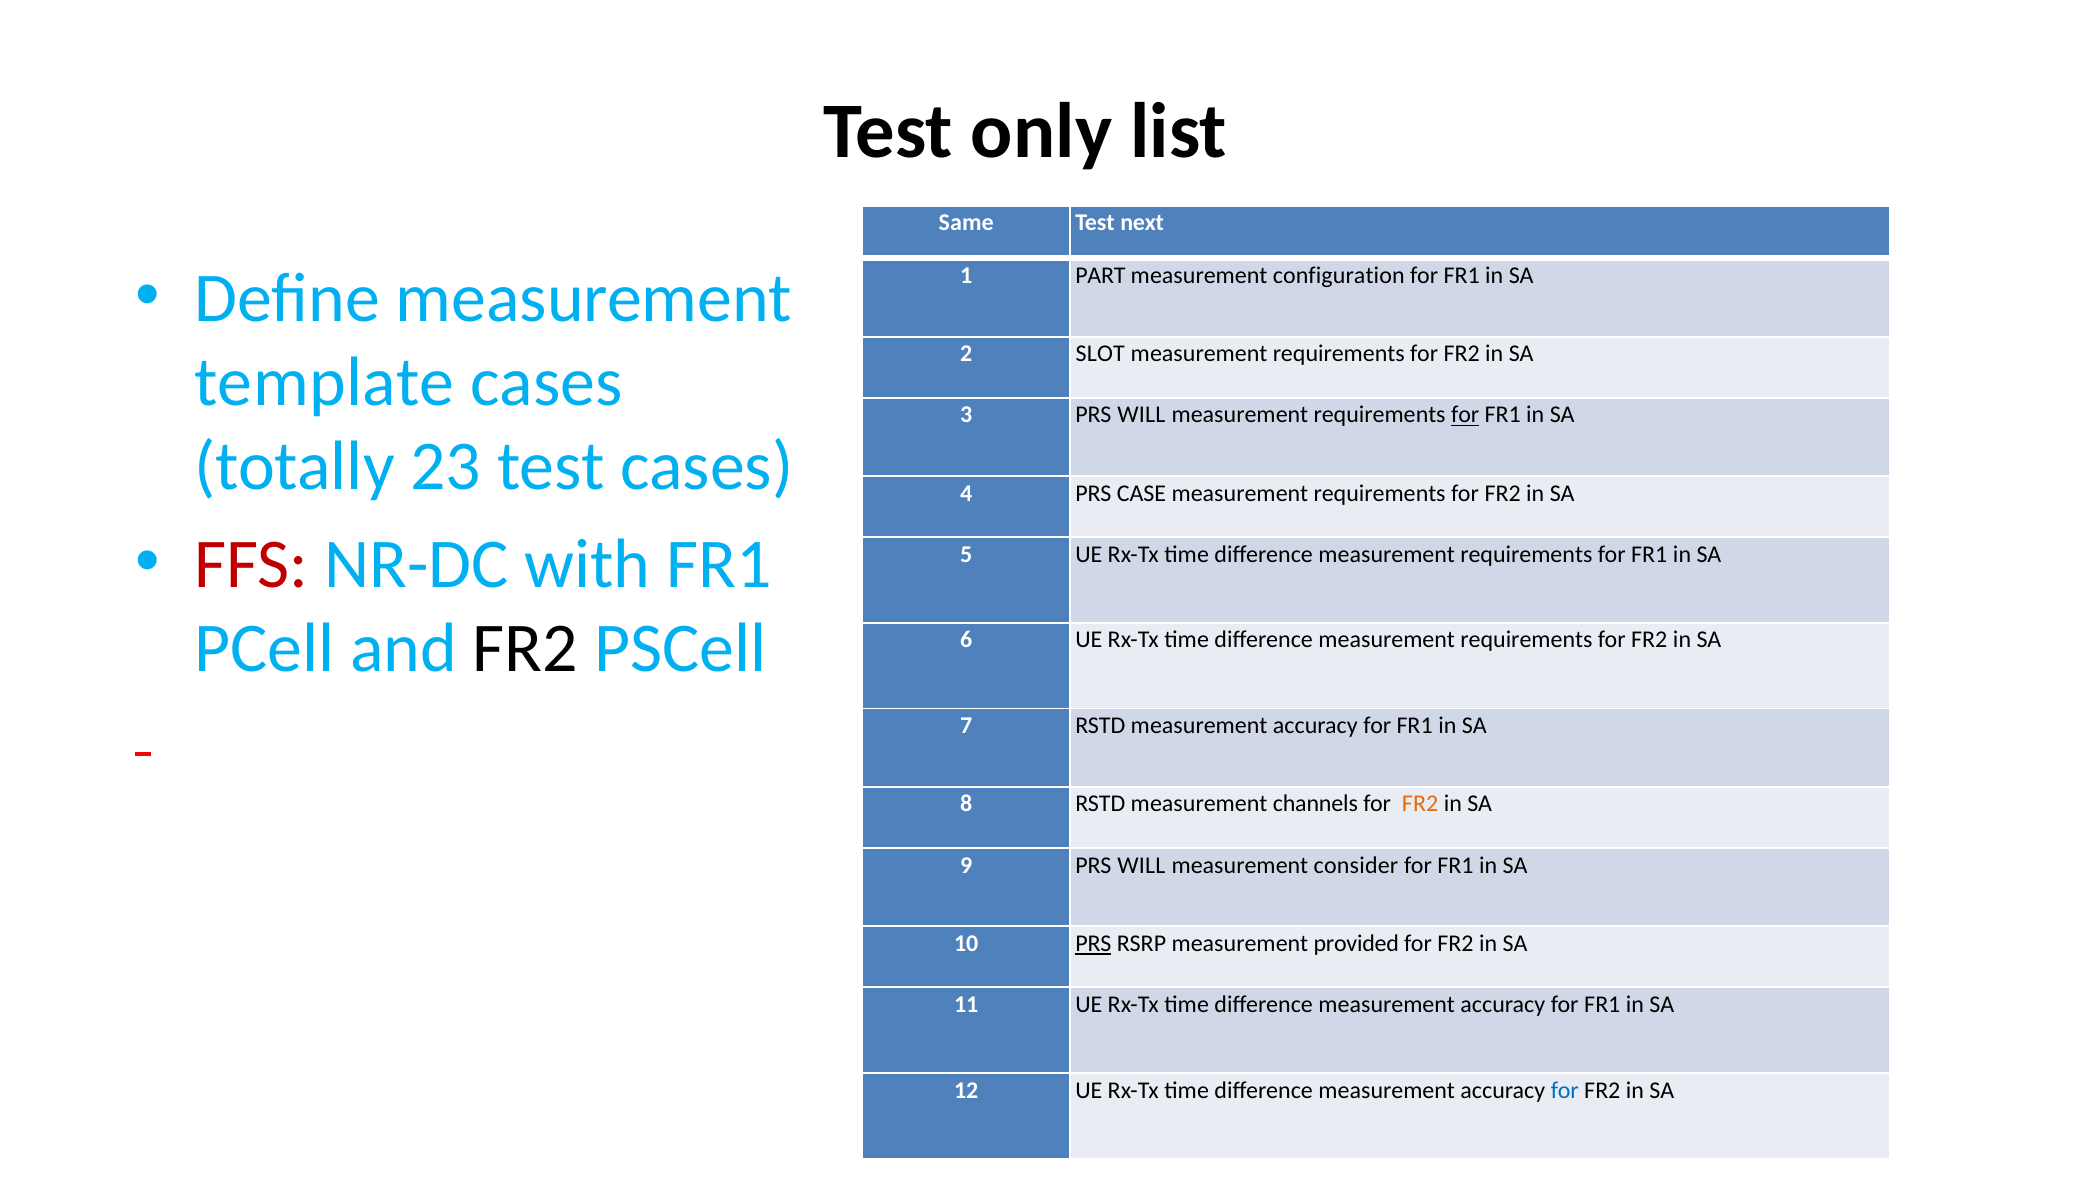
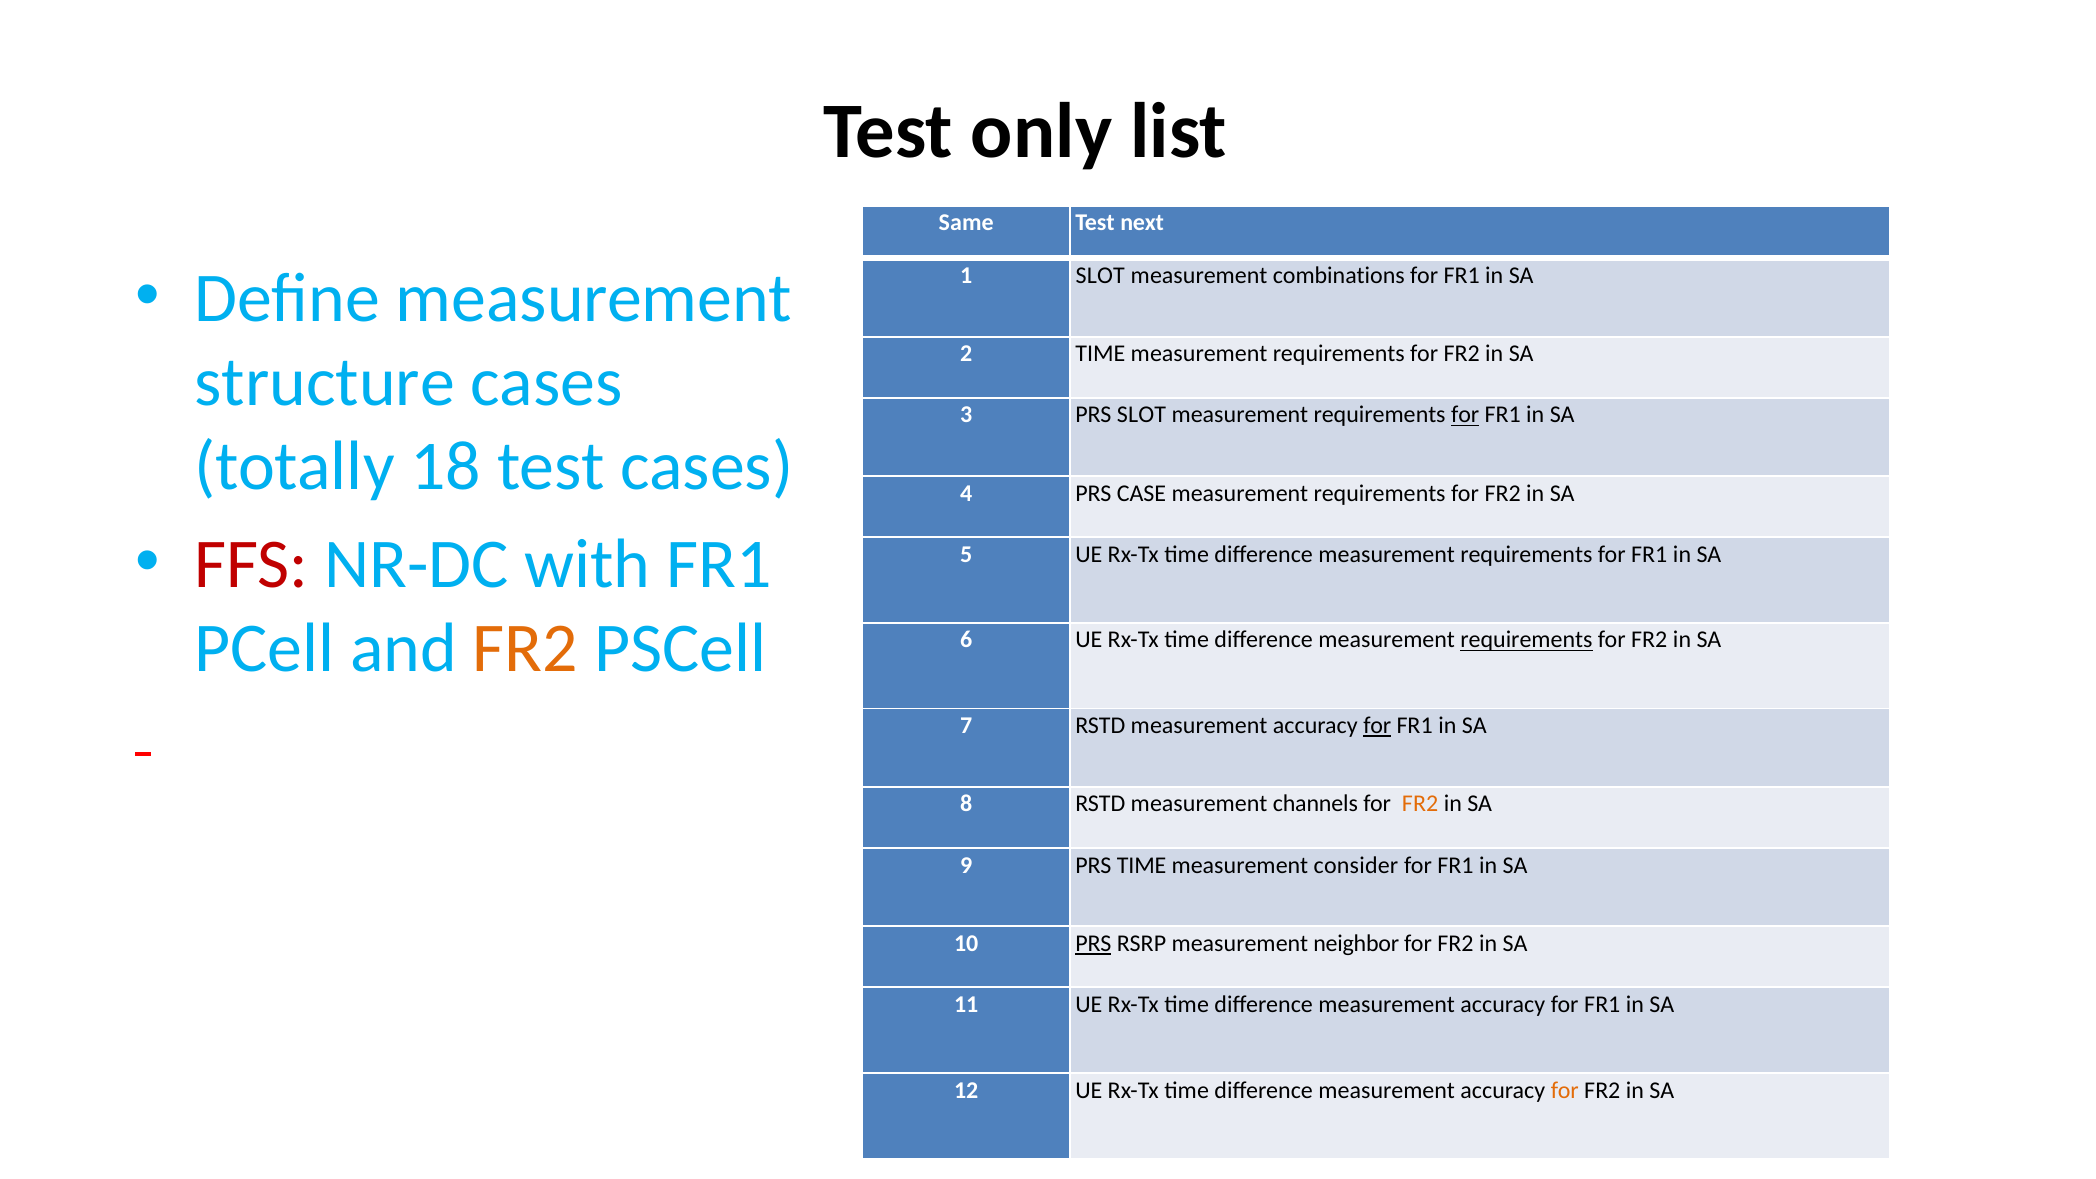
1 PART: PART -> SLOT
configuration: configuration -> combinations
2 SLOT: SLOT -> TIME
template: template -> structure
3 PRS WILL: WILL -> SLOT
23: 23 -> 18
FR2 at (526, 648) colour: black -> orange
requirements at (1526, 640) underline: none -> present
for at (1377, 726) underline: none -> present
9 PRS WILL: WILL -> TIME
provided: provided -> neighbor
for at (1565, 1090) colour: blue -> orange
